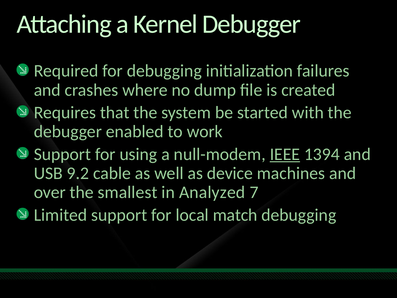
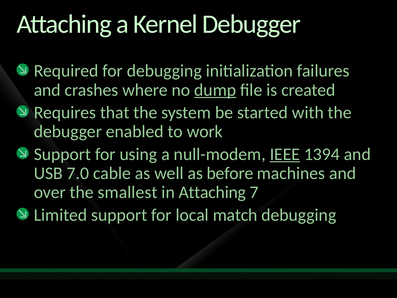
dump underline: none -> present
9.2: 9.2 -> 7.0
device: device -> before
in Analyzed: Analyzed -> Attaching
